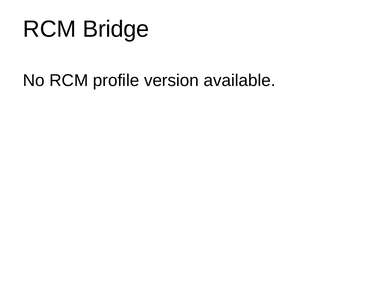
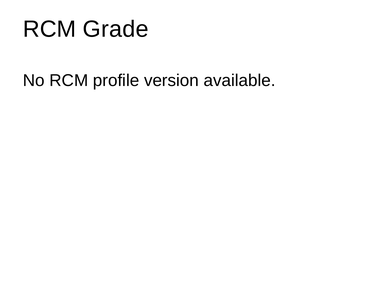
Bridge: Bridge -> Grade
